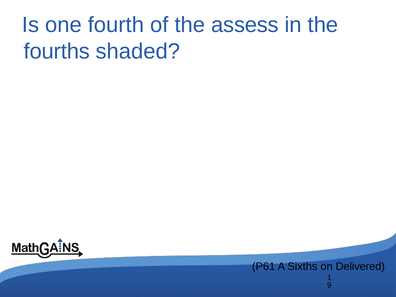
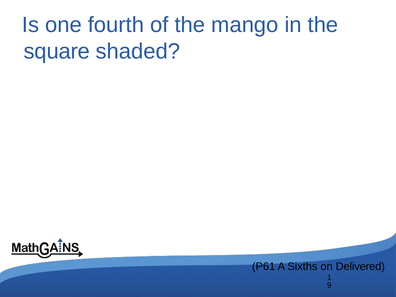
assess: assess -> mango
fourths: fourths -> square
